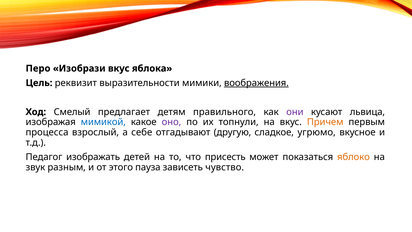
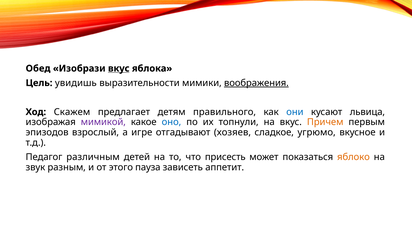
Перо: Перо -> Обед
вкус at (119, 68) underline: none -> present
реквизит: реквизит -> увидишь
Смелый: Смелый -> Скажем
они colour: purple -> blue
мимикой colour: blue -> purple
оно colour: purple -> blue
процесса: процесса -> эпизодов
себе: себе -> игре
другую: другую -> хозяев
изображать: изображать -> различным
чувство: чувство -> аппетит
